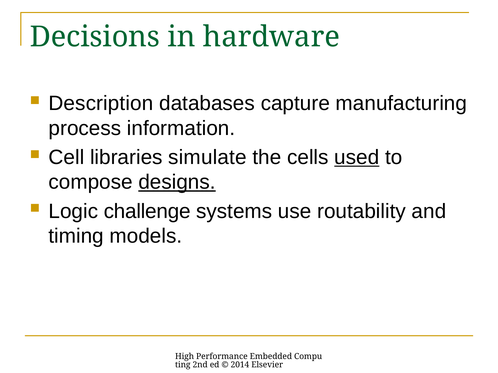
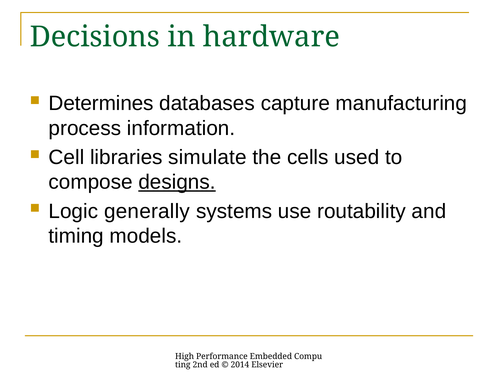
Description: Description -> Determines
used underline: present -> none
challenge: challenge -> generally
